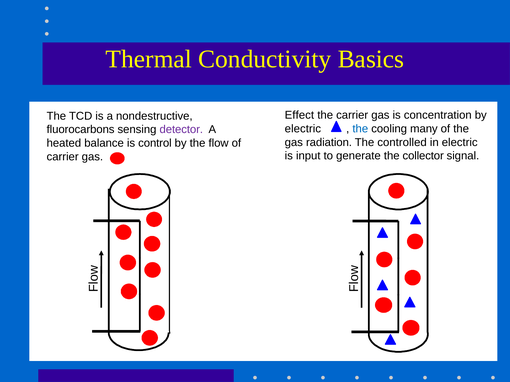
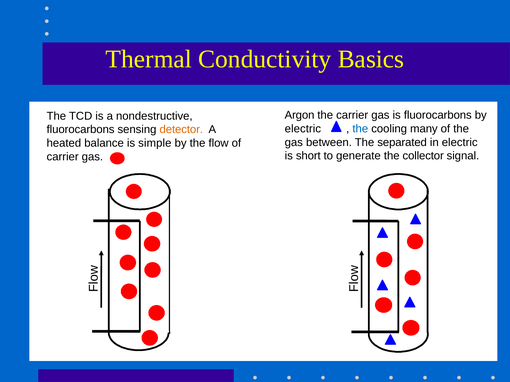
Effect: Effect -> Argon
is concentration: concentration -> fluorocarbons
detector colour: purple -> orange
radiation: radiation -> between
controlled: controlled -> separated
control: control -> simple
input: input -> short
